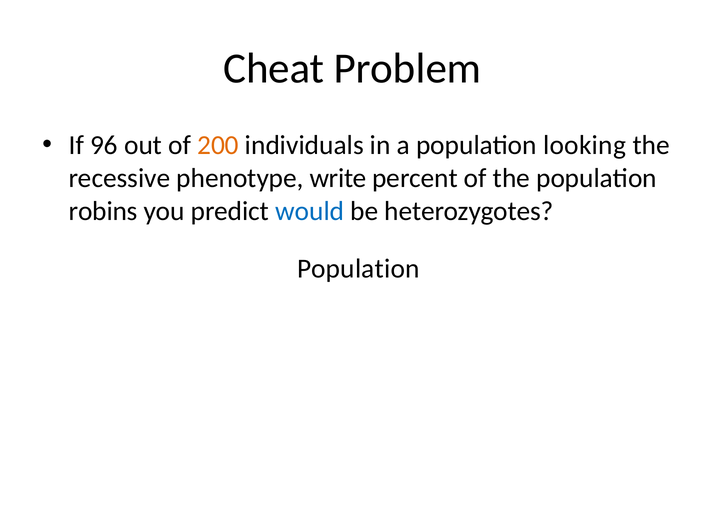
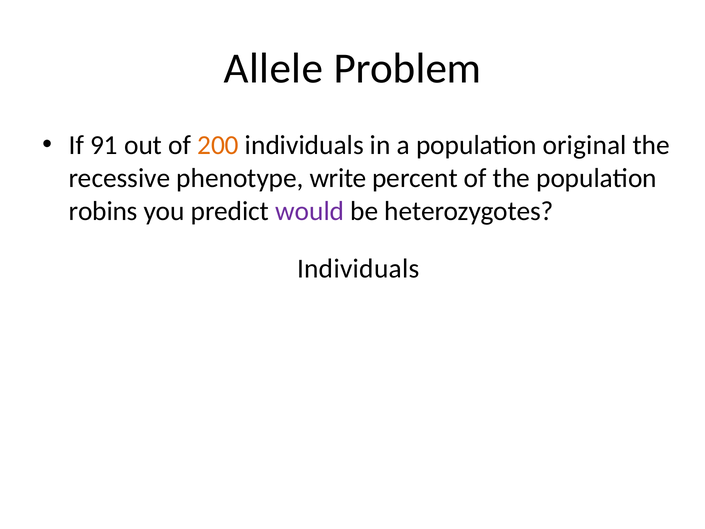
Cheat: Cheat -> Allele
96: 96 -> 91
looking: looking -> original
would colour: blue -> purple
Population at (358, 269): Population -> Individuals
